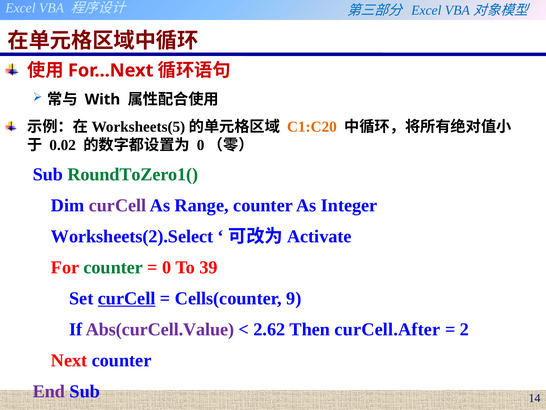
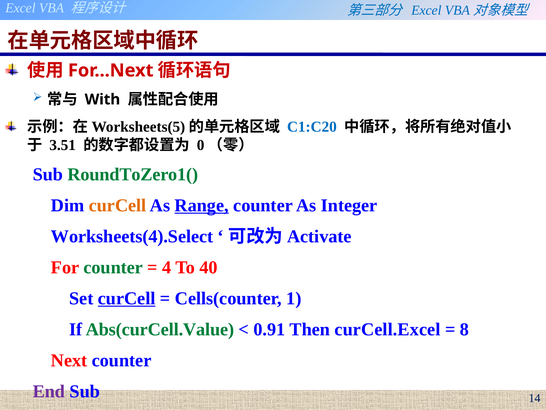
C1:C20 colour: orange -> blue
0.02: 0.02 -> 3.51
curCell at (118, 205) colour: purple -> orange
Range underline: none -> present
Worksheets(2).Select: Worksheets(2).Select -> Worksheets(4).Select
0: 0 -> 4
39: 39 -> 40
9: 9 -> 1
Abs(curCell.Value colour: purple -> green
2.62: 2.62 -> 0.91
curCell.After: curCell.After -> curCell.Excel
2: 2 -> 8
